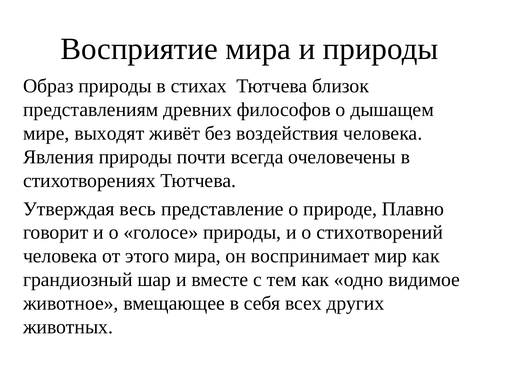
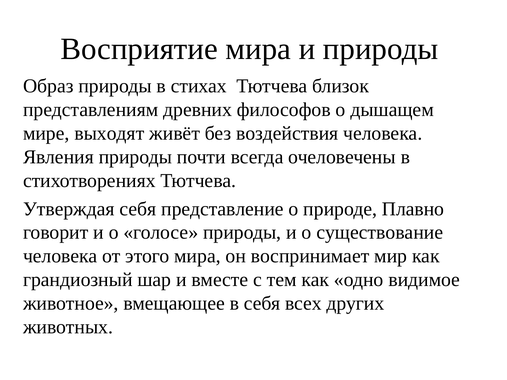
Утверждая весь: весь -> себя
стихотворений: стихотворений -> существование
